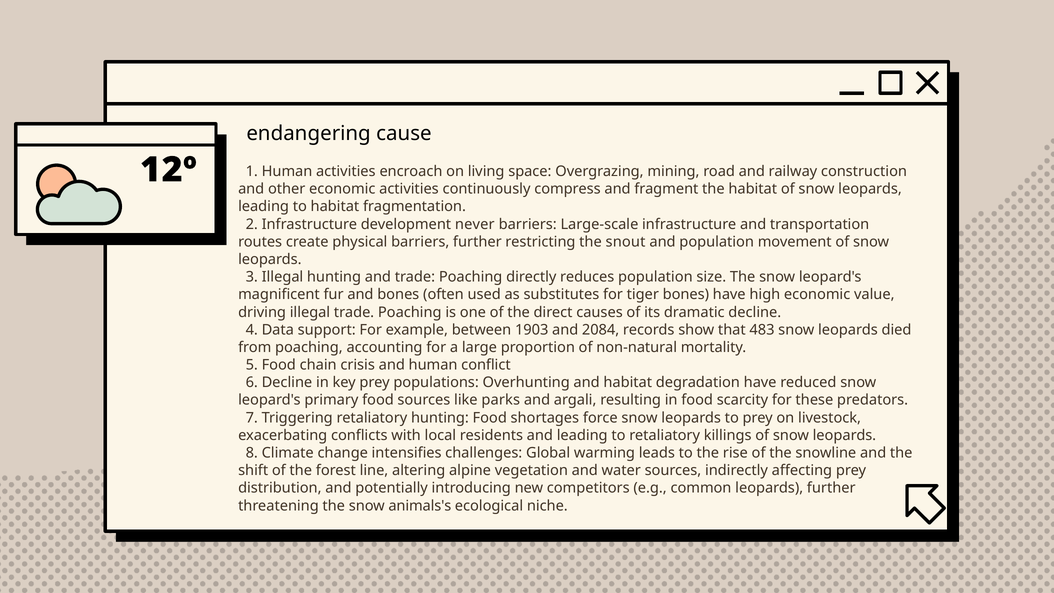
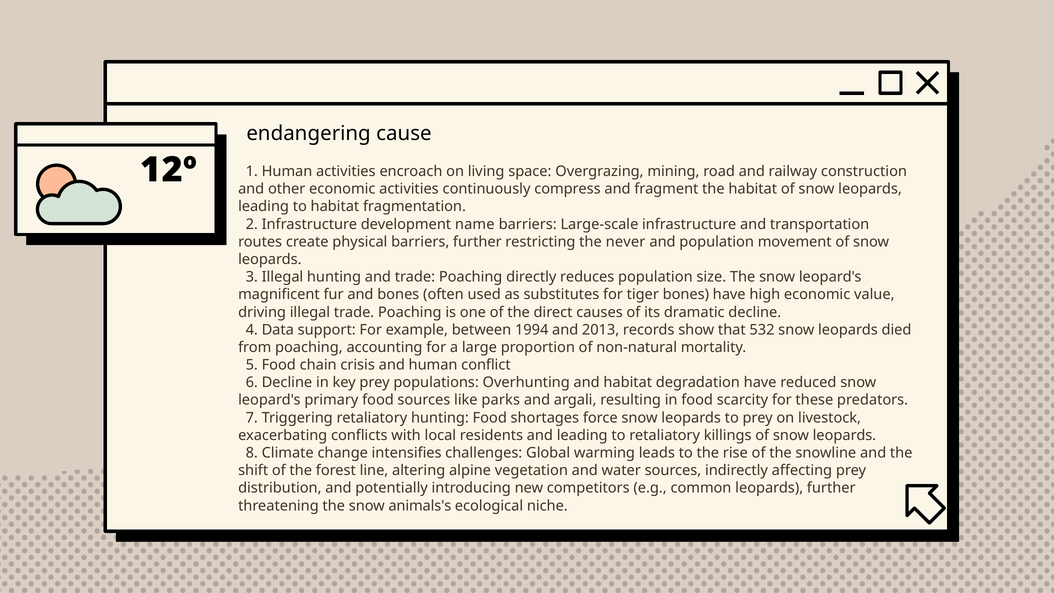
never: never -> name
snout: snout -> never
1903: 1903 -> 1994
2084: 2084 -> 2013
483: 483 -> 532
